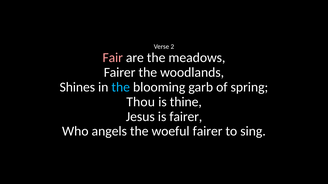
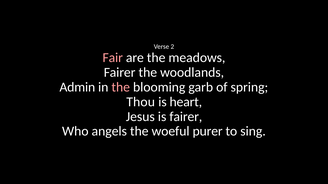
Shines: Shines -> Admin
the at (121, 87) colour: light blue -> pink
thine: thine -> heart
woeful fairer: fairer -> purer
